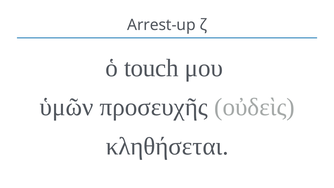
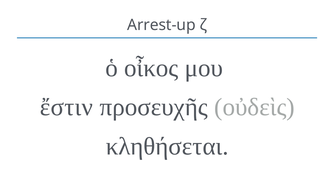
touch: touch -> οἶκος
ὑμῶν: ὑμῶν -> ἔστιν
